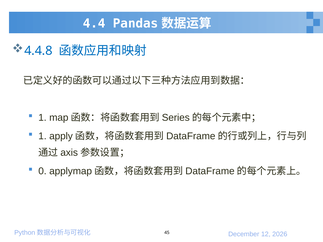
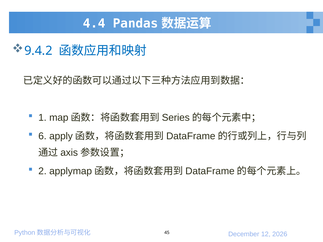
4.4.8: 4.4.8 -> 9.4.2
1 at (42, 136): 1 -> 6
0: 0 -> 2
